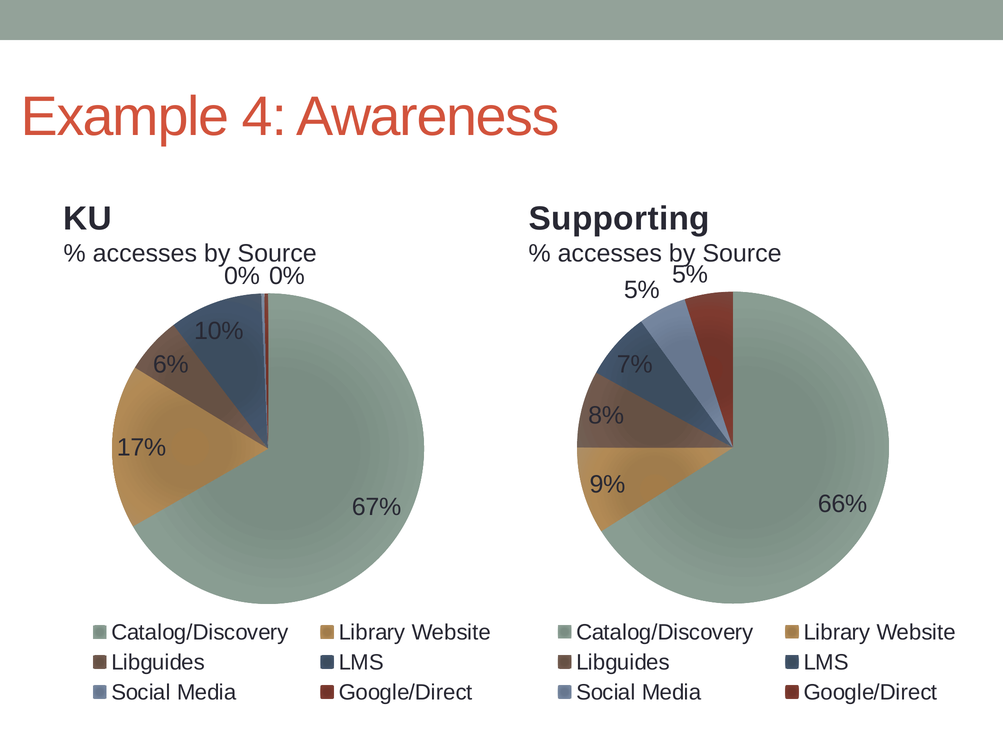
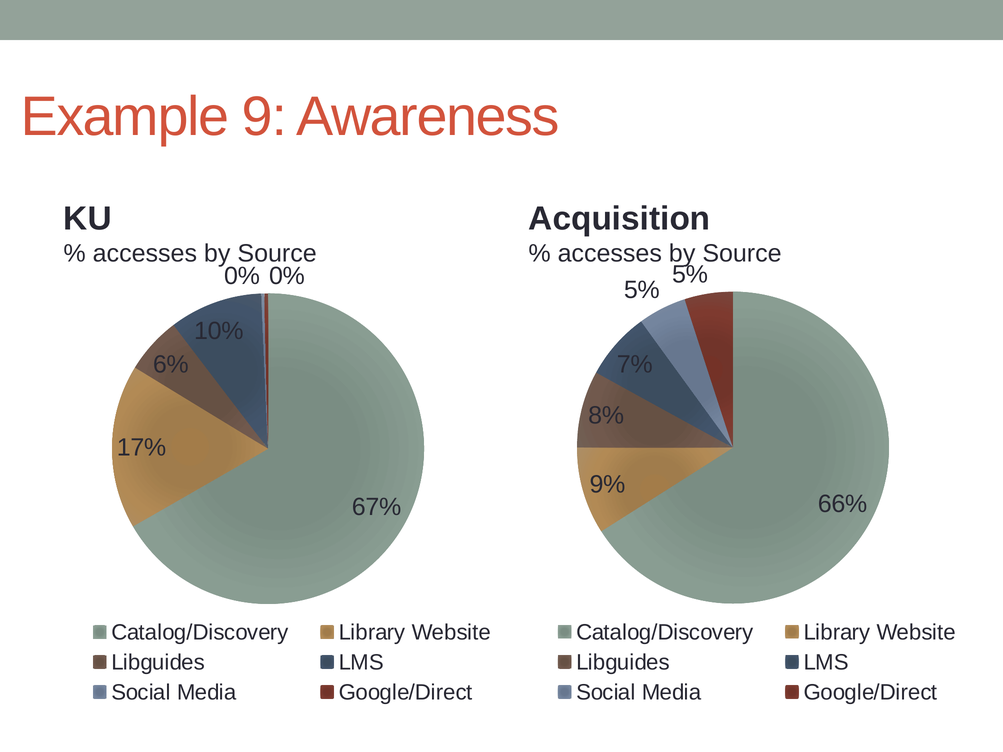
4: 4 -> 9
Supporting: Supporting -> Acquisition
